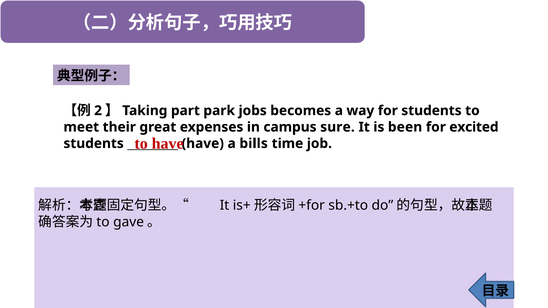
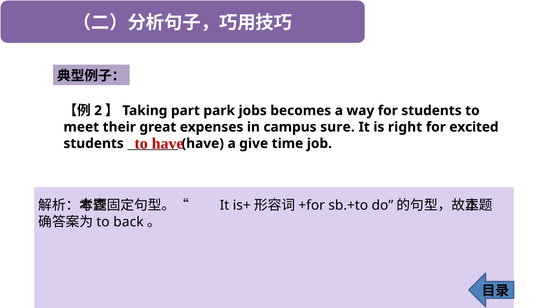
been: been -> right
bills: bills -> give
gave: gave -> back
